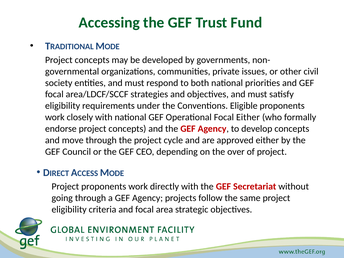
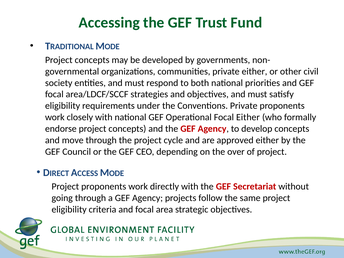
private issues: issues -> either
Conventions Eligible: Eligible -> Private
